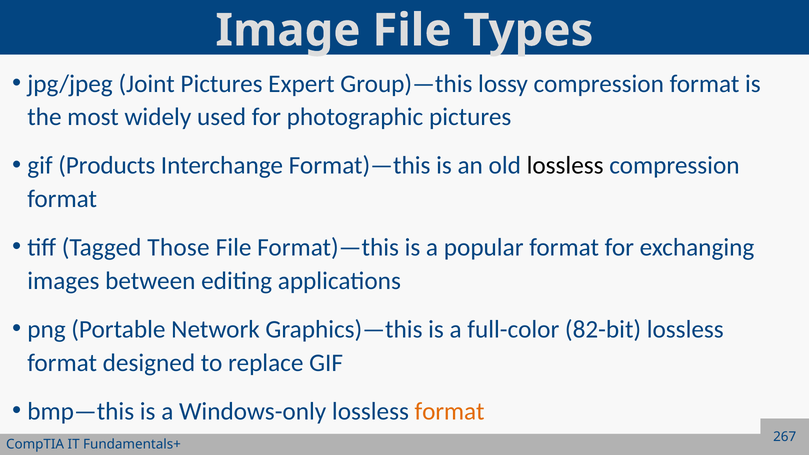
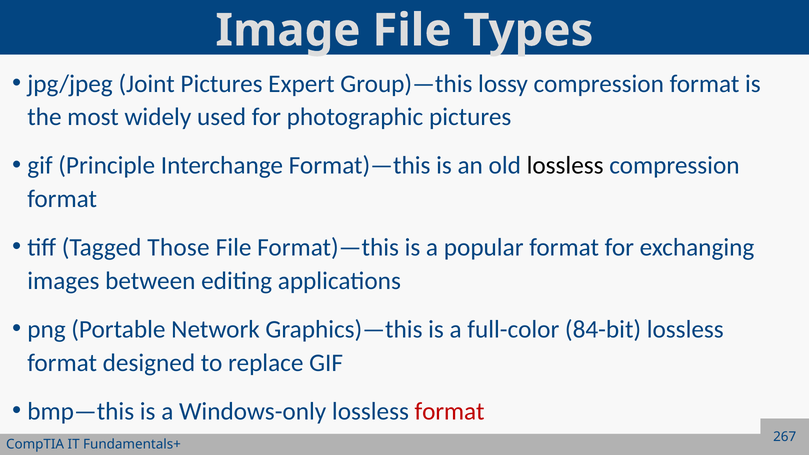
Products: Products -> Principle
82-bit: 82-bit -> 84-bit
format at (450, 411) colour: orange -> red
